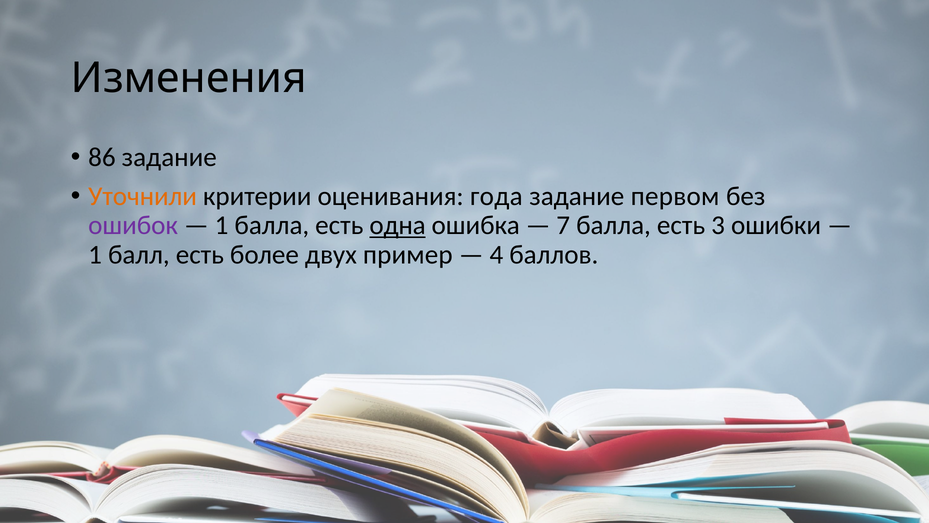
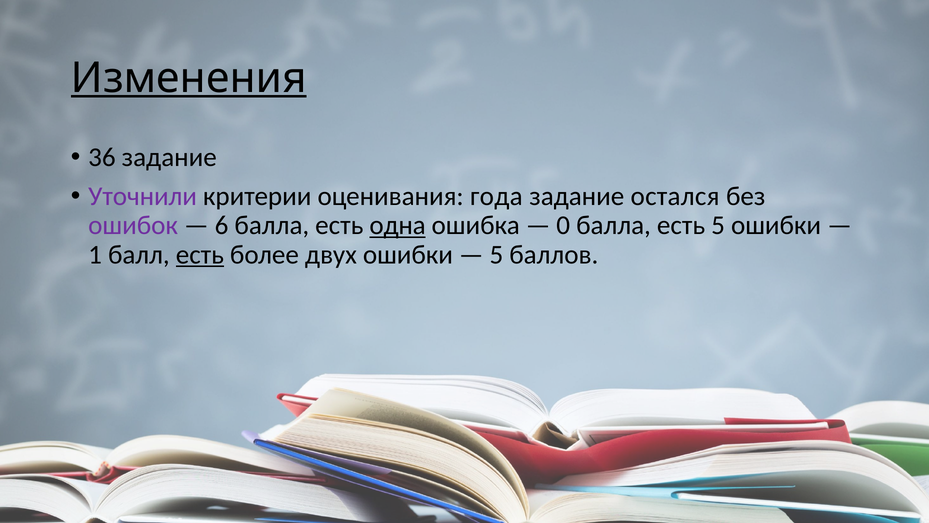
Изменения underline: none -> present
86: 86 -> 36
Уточнили colour: orange -> purple
первом: первом -> остался
1 at (222, 225): 1 -> 6
7: 7 -> 0
есть 3: 3 -> 5
есть at (200, 255) underline: none -> present
двух пример: пример -> ошибки
4 at (496, 255): 4 -> 5
